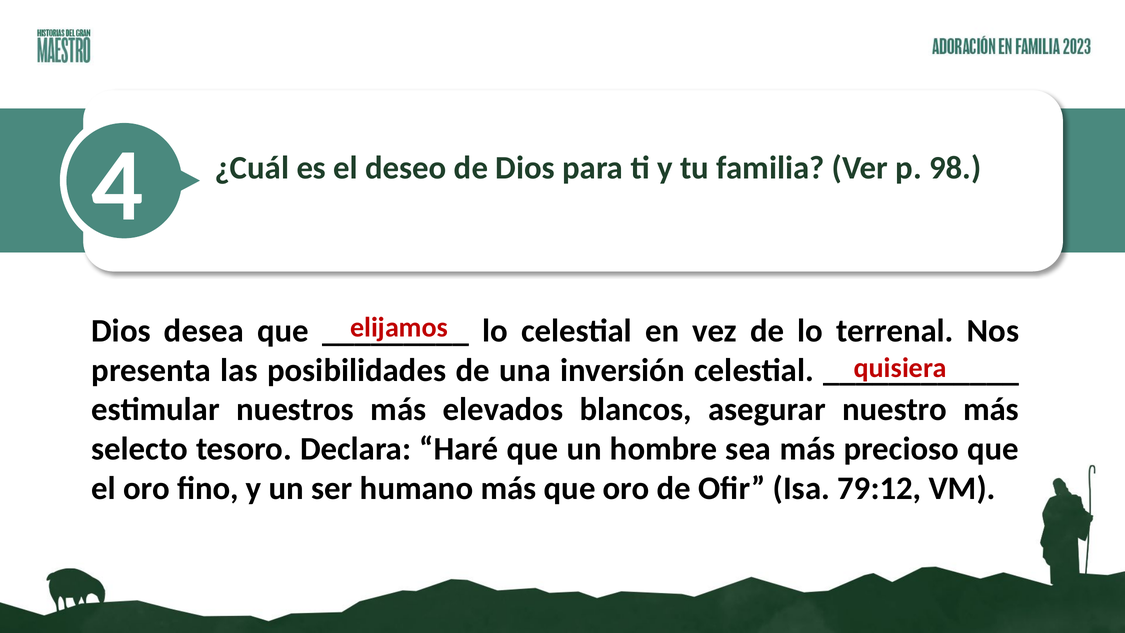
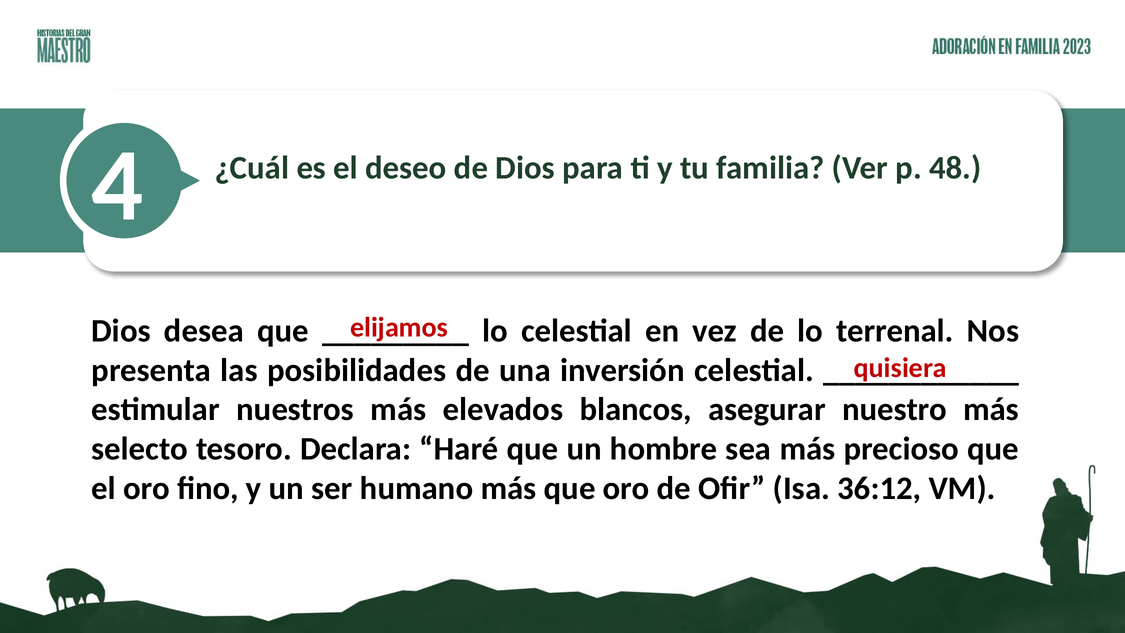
98: 98 -> 48
79:12: 79:12 -> 36:12
